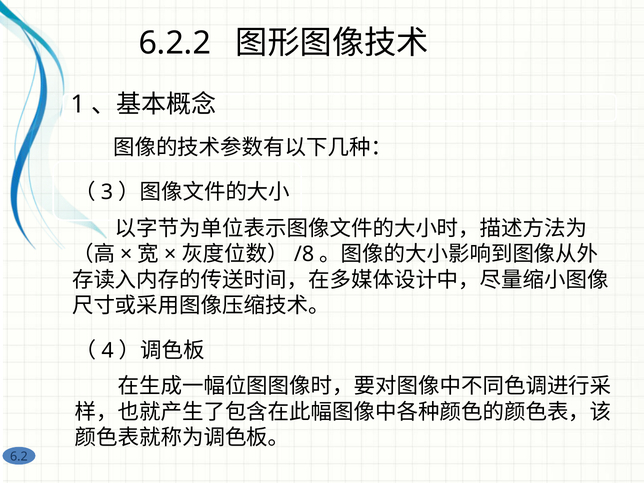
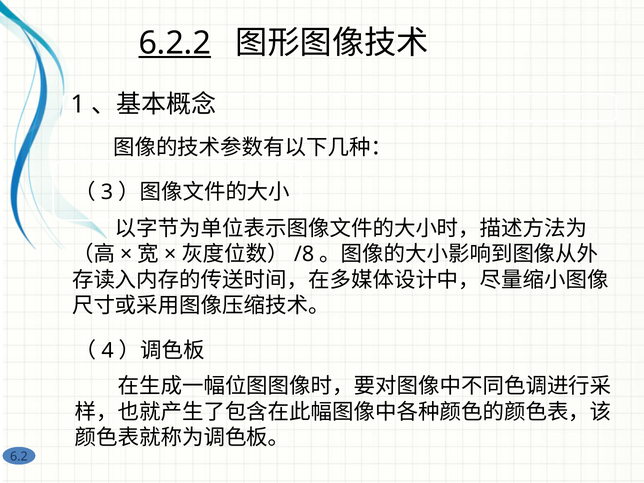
6.2.2 underline: none -> present
